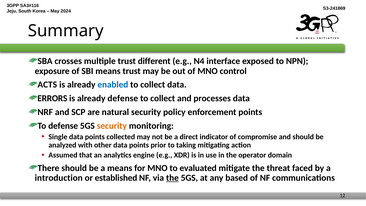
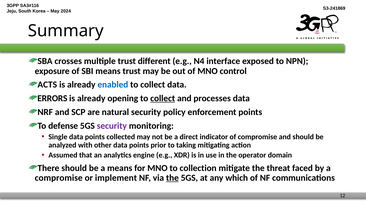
already defense: defense -> opening
collect at (163, 98) underline: none -> present
security at (112, 126) colour: orange -> purple
evaluated: evaluated -> collection
introduction at (59, 178): introduction -> compromise
established: established -> implement
based: based -> which
